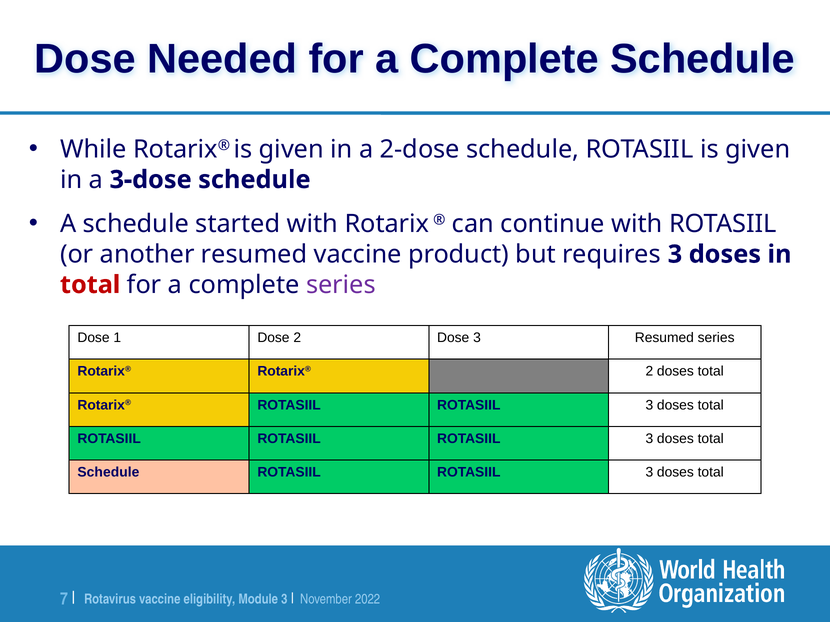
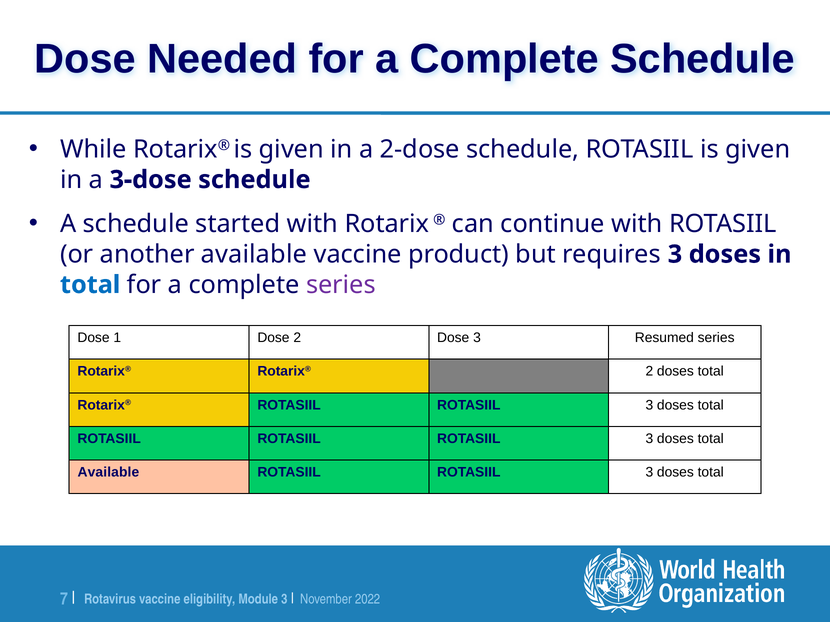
another resumed: resumed -> available
total at (90, 285) colour: red -> blue
Schedule at (108, 473): Schedule -> Available
